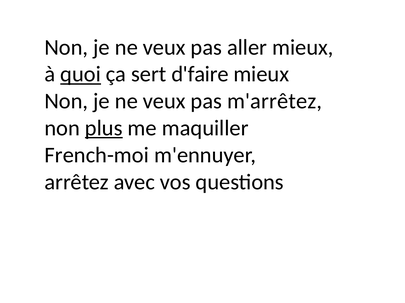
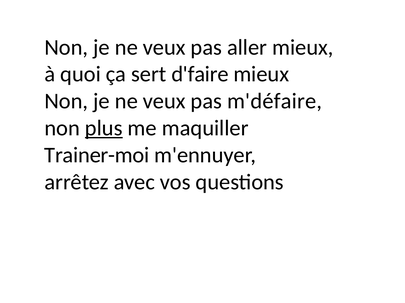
quoi underline: present -> none
m'arrêtez: m'arrêtez -> m'défaire
French-moi: French-moi -> Trainer-moi
